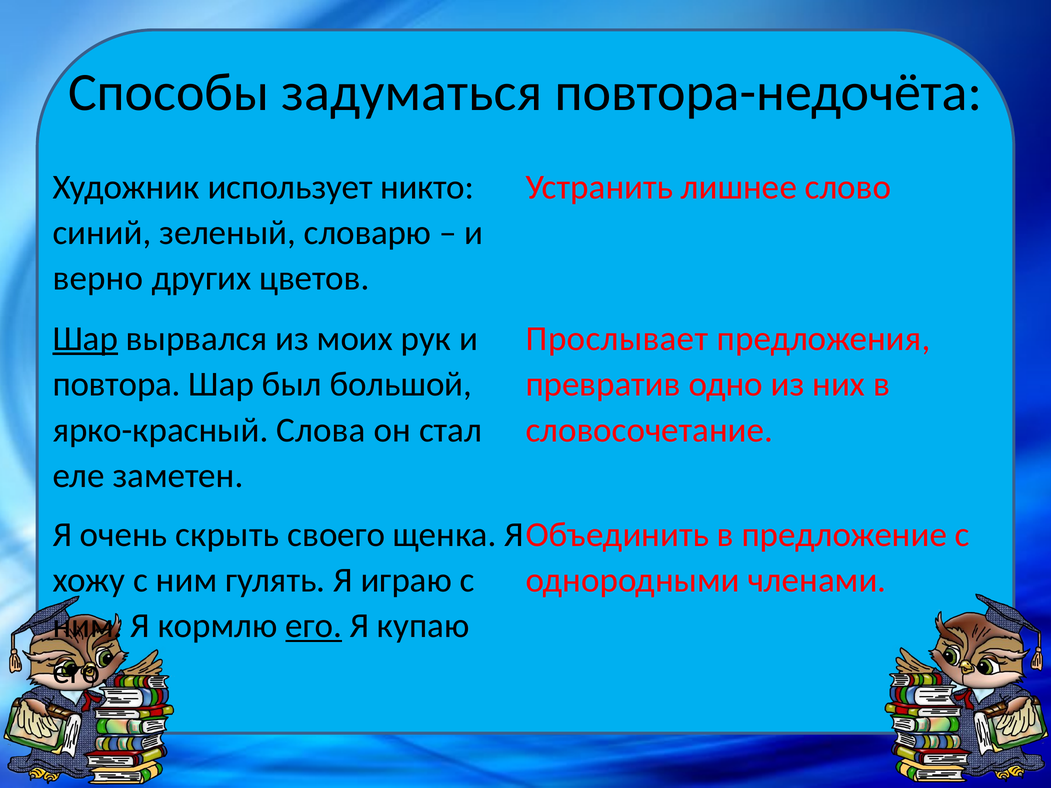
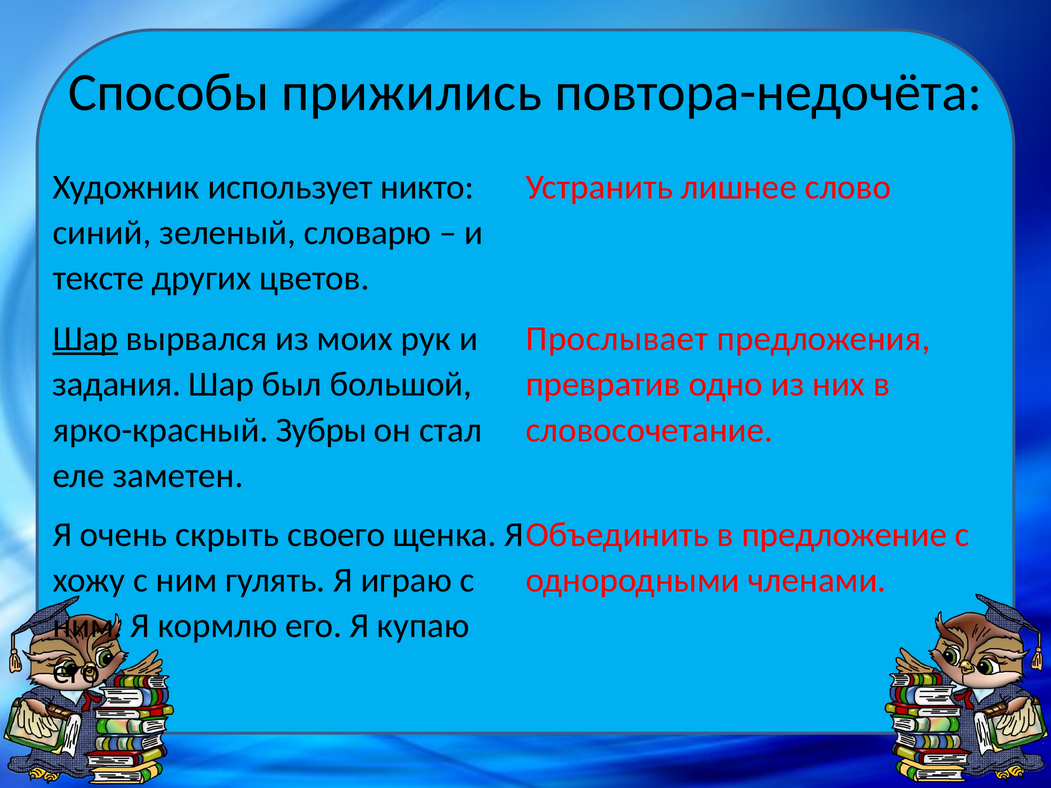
задуматься: задуматься -> прижились
верно: верно -> тексте
повтора: повтора -> задания
Слова: Слова -> Зубры
его at (314, 626) underline: present -> none
